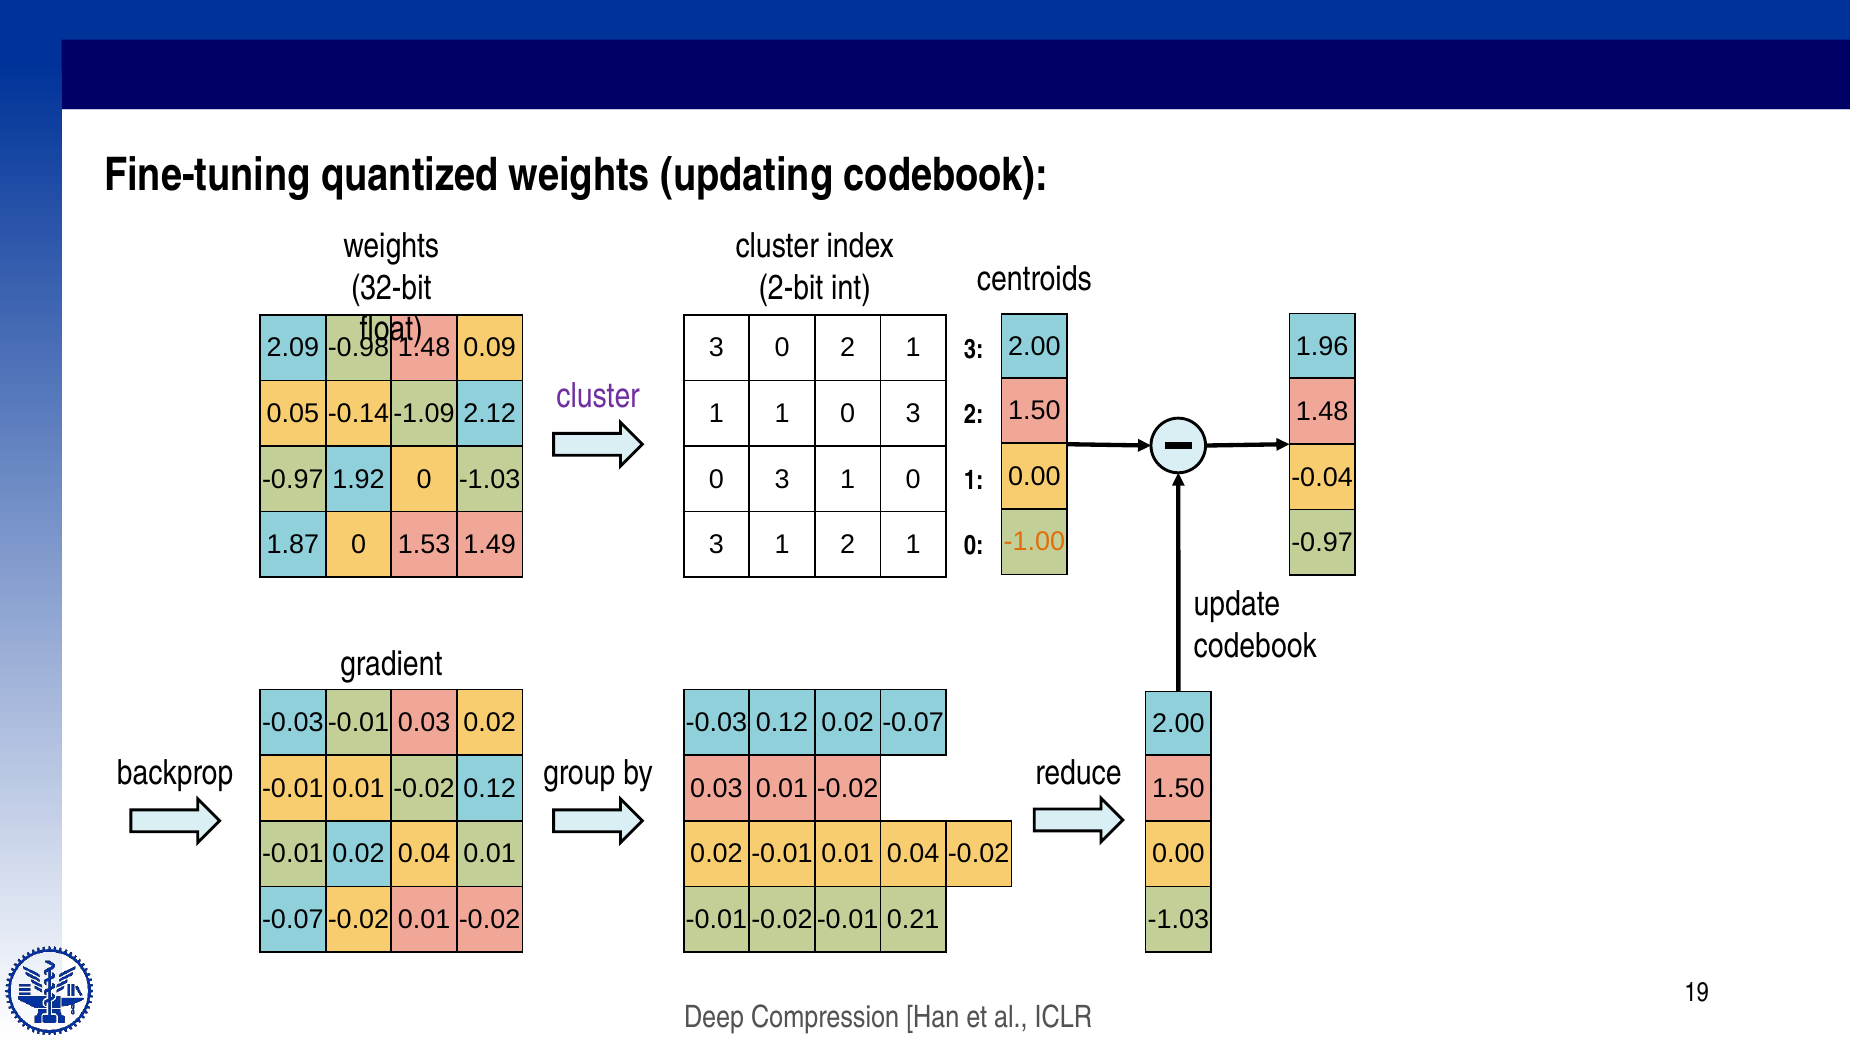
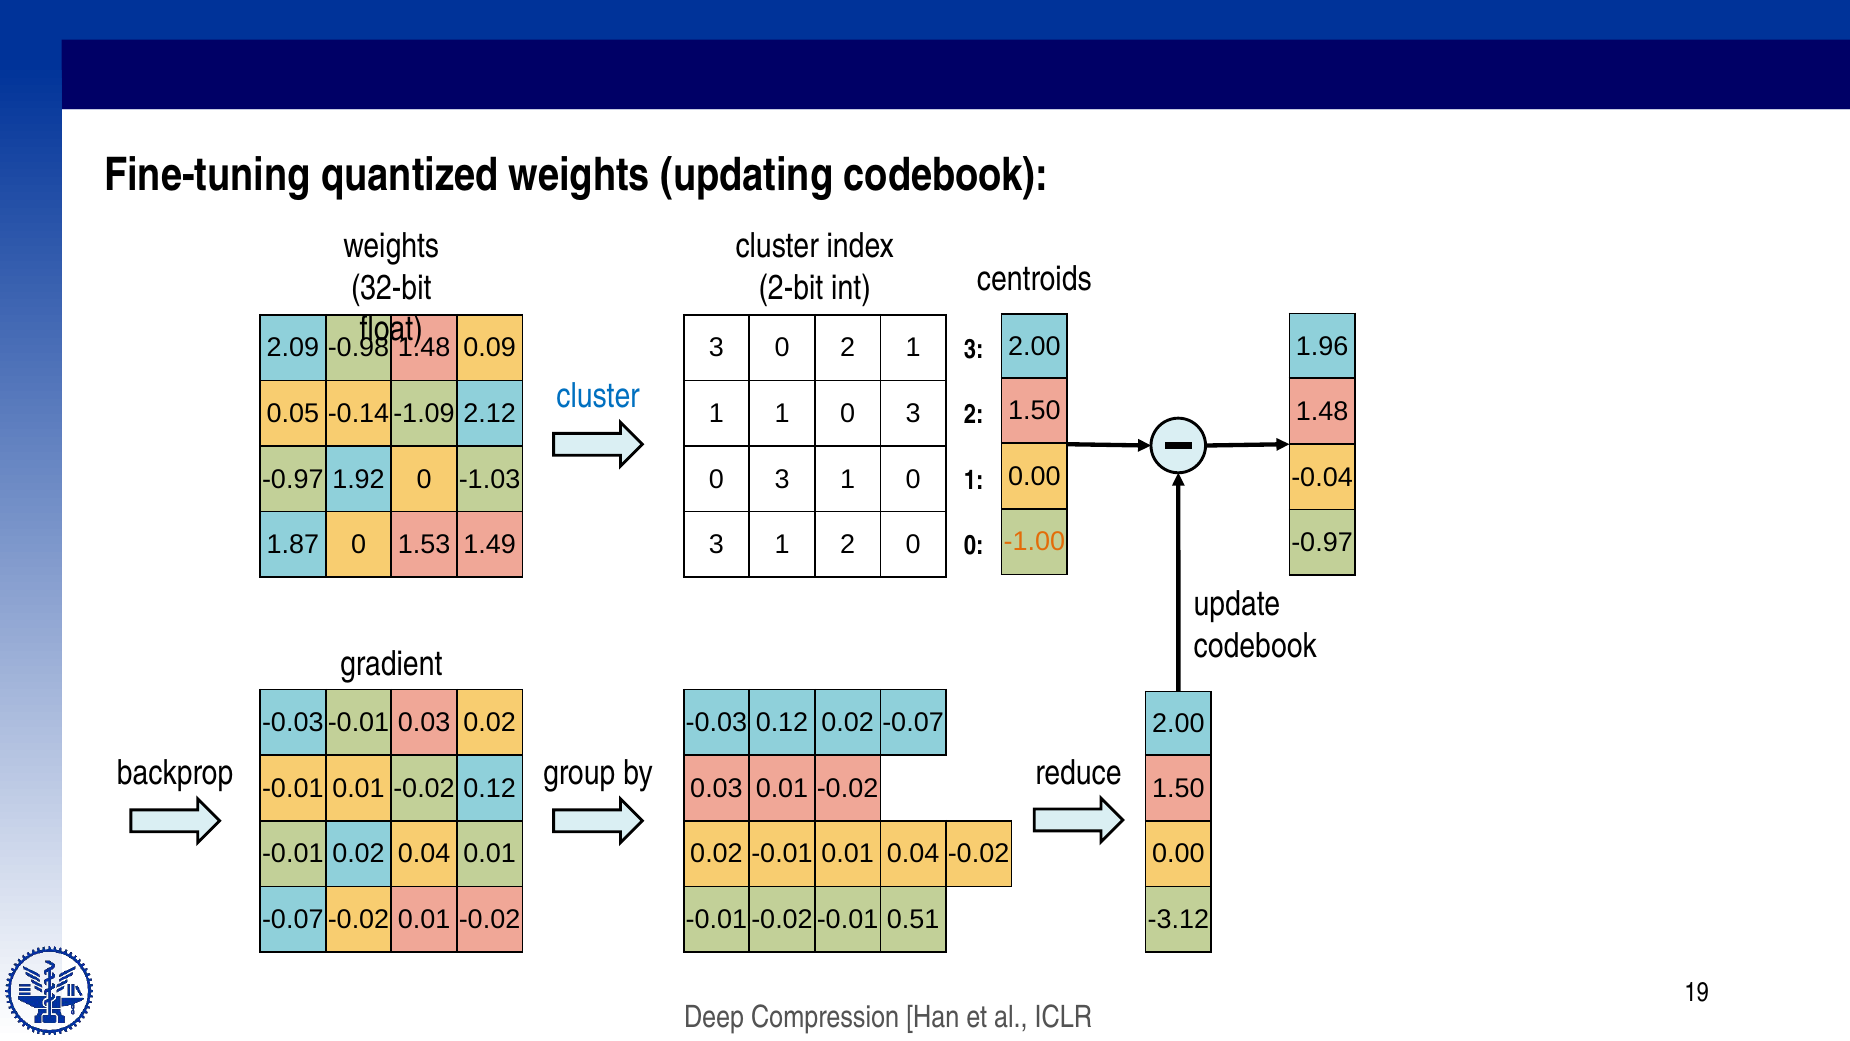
cluster at (598, 396) colour: purple -> blue
1 2 1: 1 -> 0
0.21: 0.21 -> 0.51
-1.03 at (1178, 919): -1.03 -> -3.12
